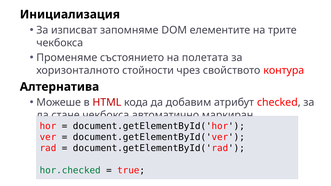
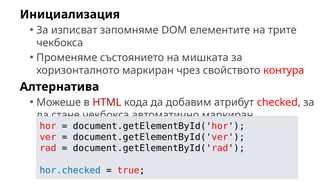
полетата: полетата -> мишката
хоризонталното стойности: стойности -> маркиран
hor.checked colour: green -> blue
